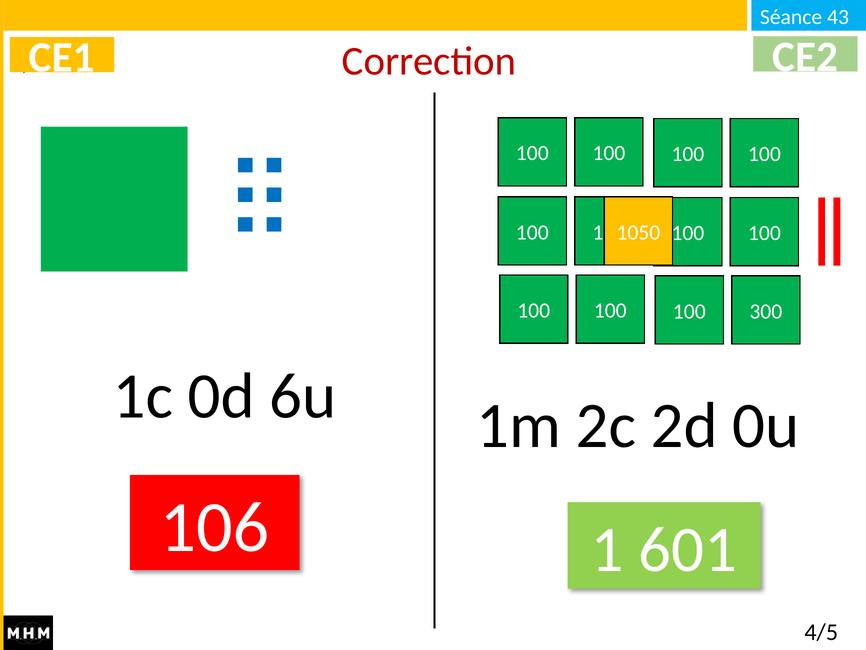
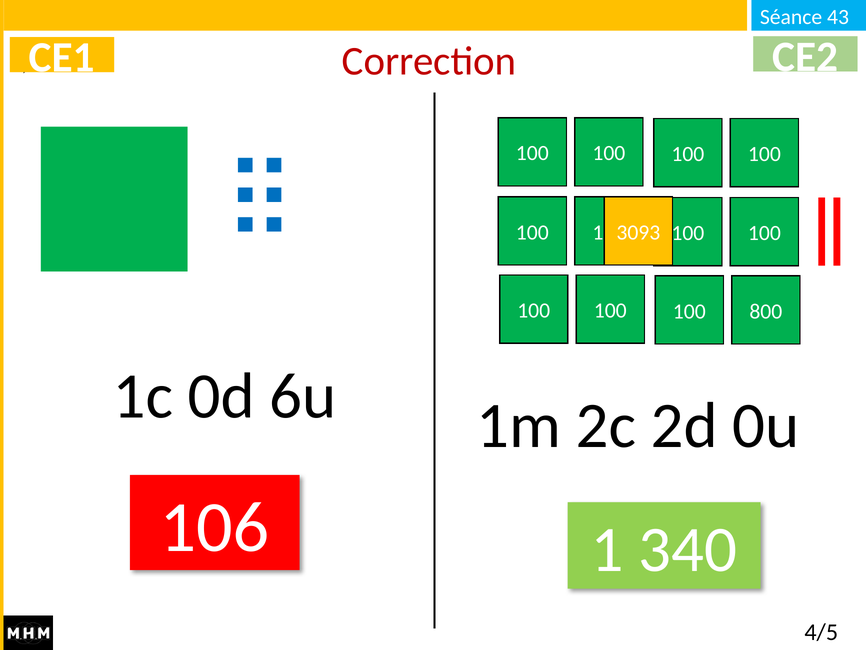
1050: 1050 -> 3093
300: 300 -> 800
601: 601 -> 340
